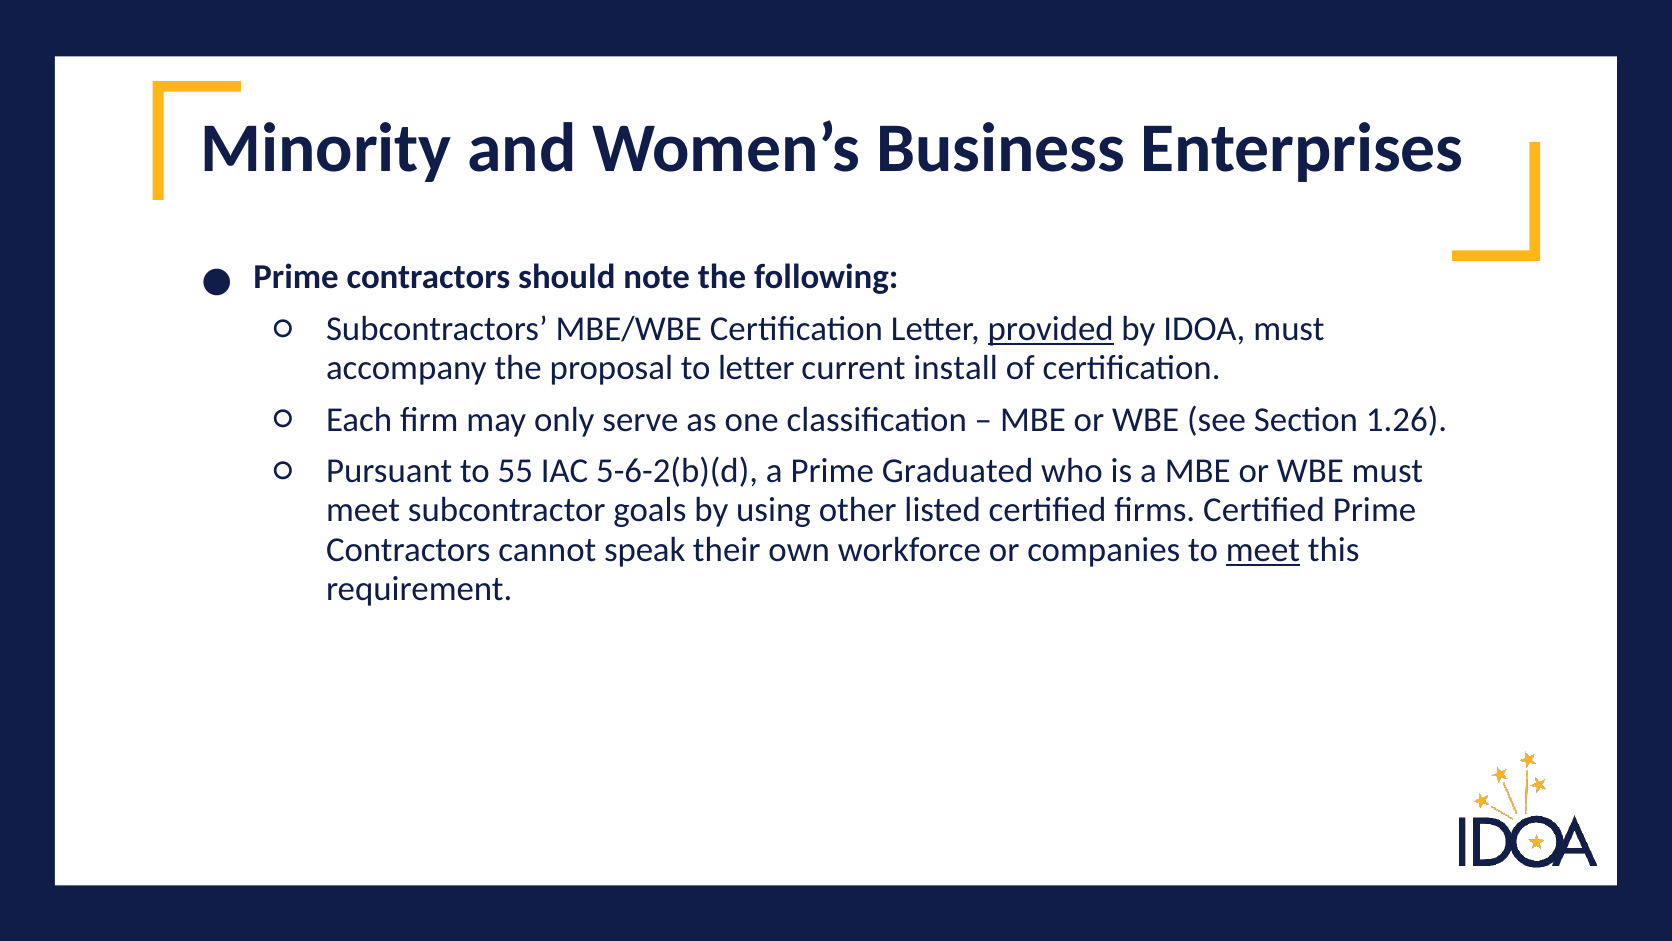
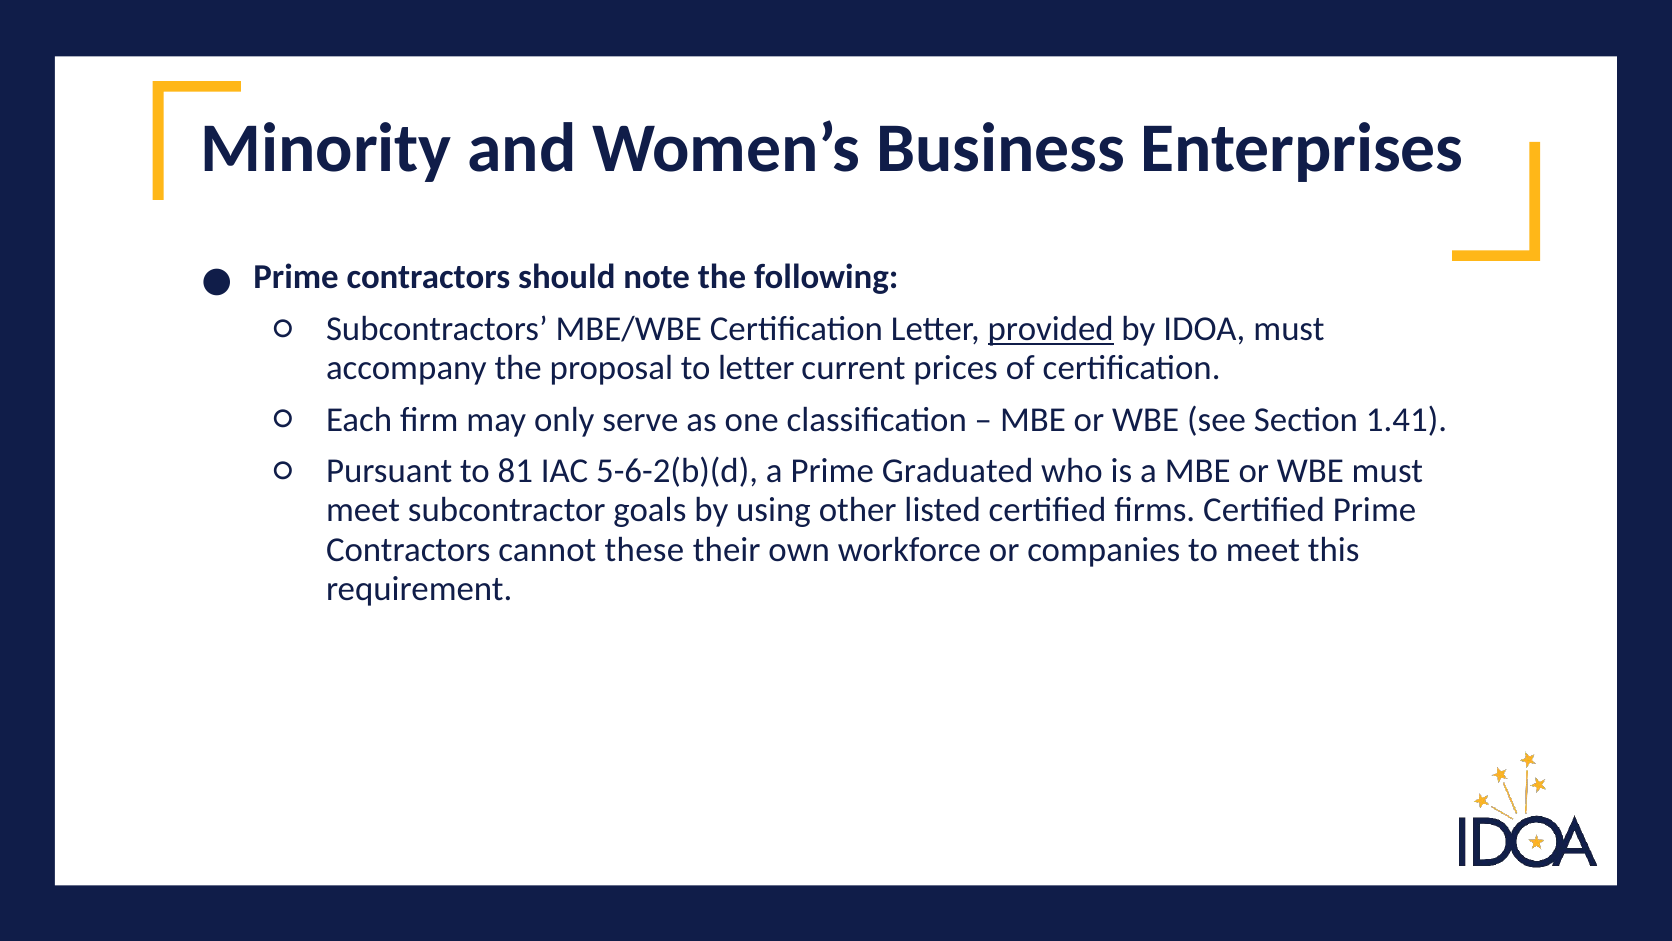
install: install -> prices
1.26: 1.26 -> 1.41
55: 55 -> 81
speak: speak -> these
meet at (1263, 549) underline: present -> none
